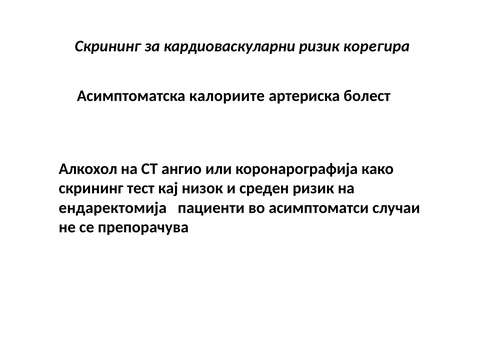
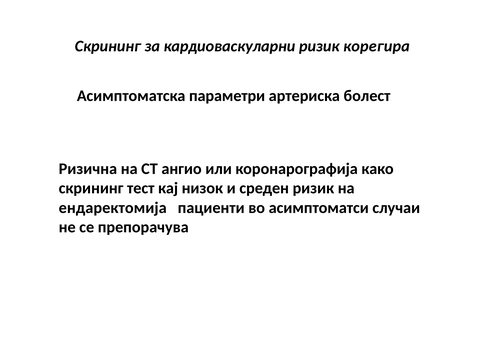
калориите: калориите -> параметри
Алкохол: Алкохол -> Ризична
